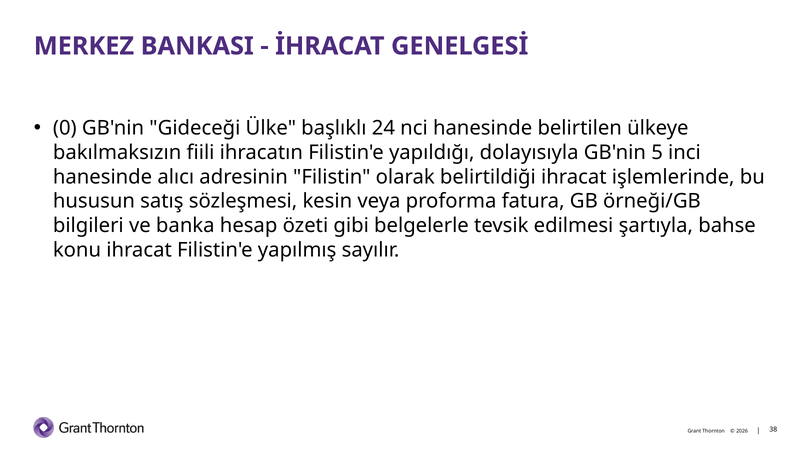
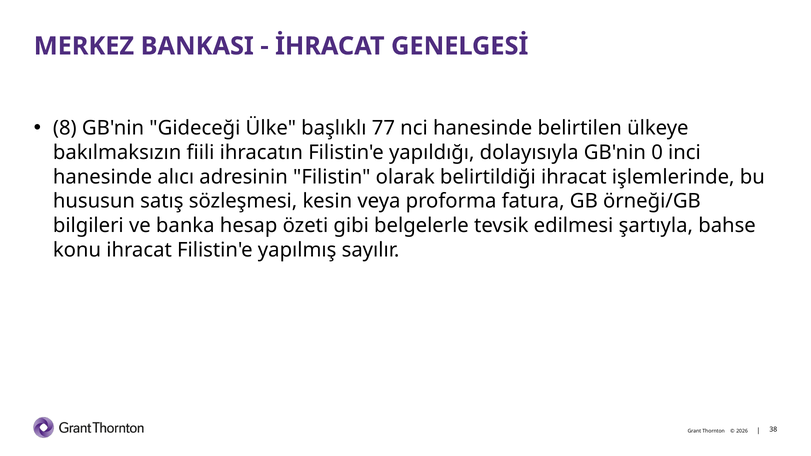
0: 0 -> 8
24: 24 -> 77
5: 5 -> 0
